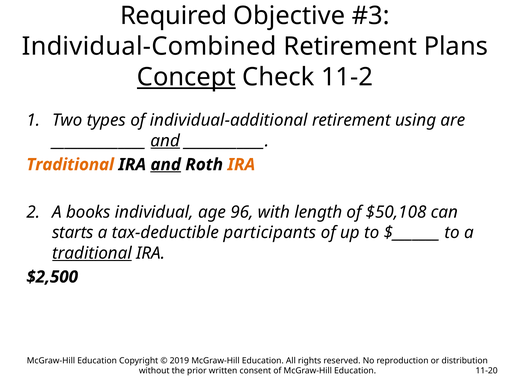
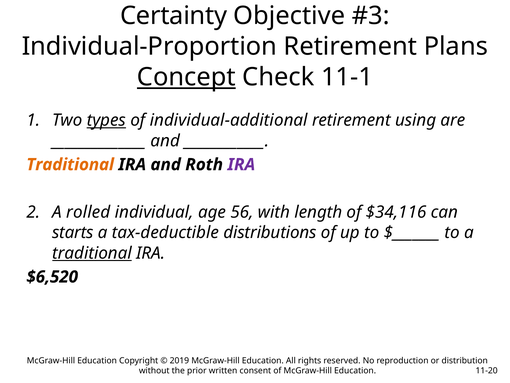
Required: Required -> Certainty
Individual-Combined: Individual-Combined -> Individual-Proportion
11-2: 11-2 -> 11-1
types underline: none -> present
and at (165, 141) underline: present -> none
and at (166, 164) underline: present -> none
IRA at (241, 164) colour: orange -> purple
books: books -> rolled
96: 96 -> 56
$50,108: $50,108 -> $34,116
participants: participants -> distributions
$2,500: $2,500 -> $6,520
